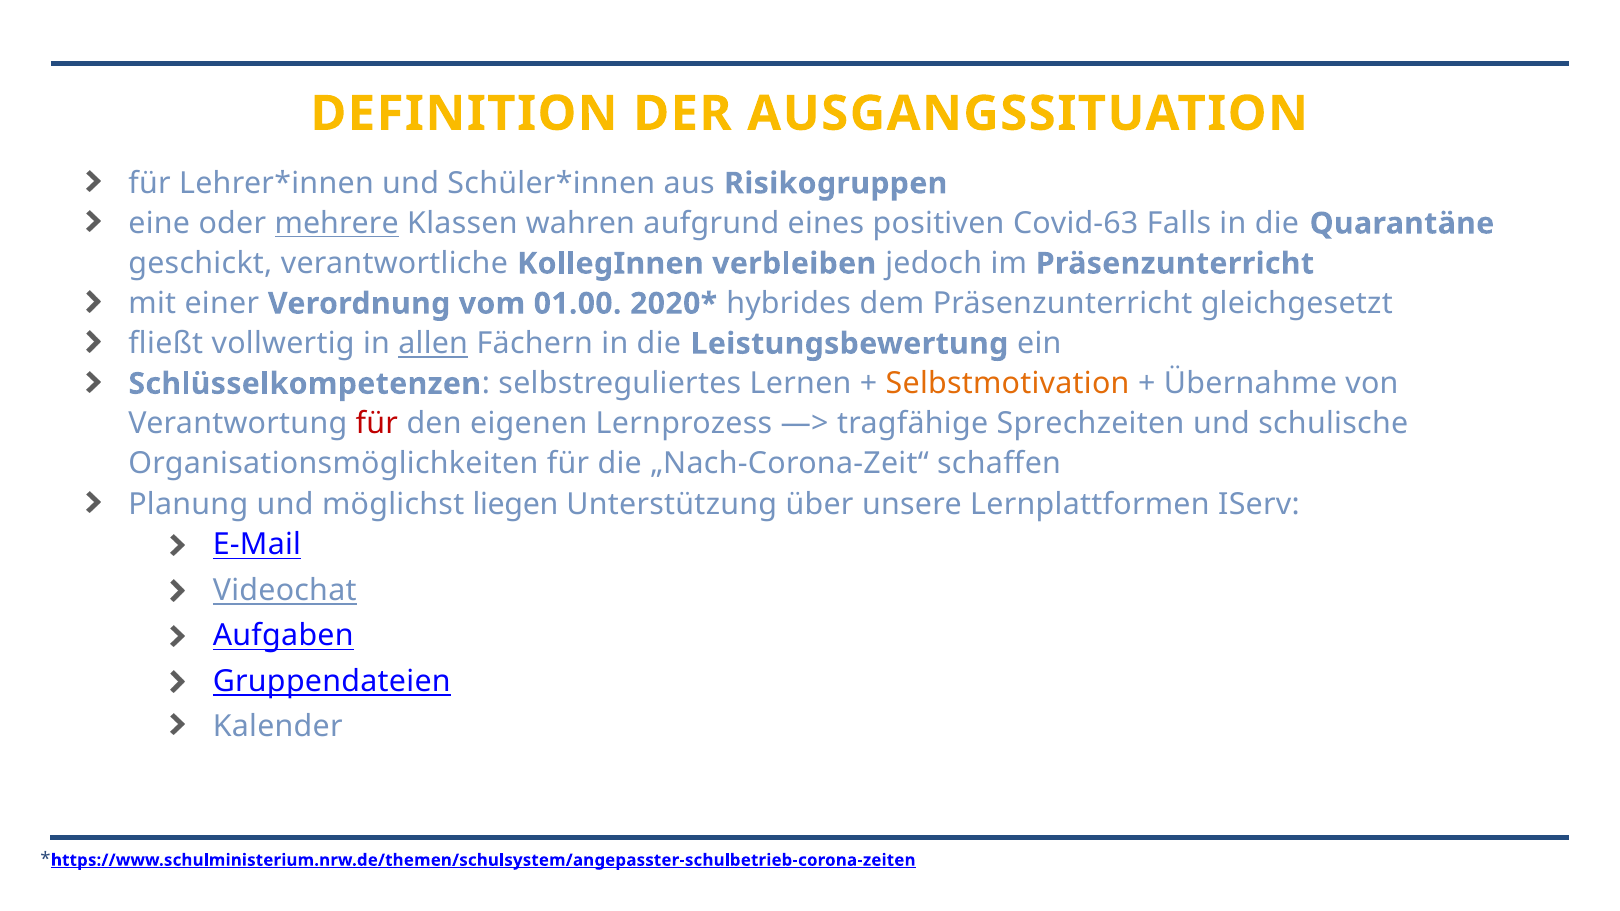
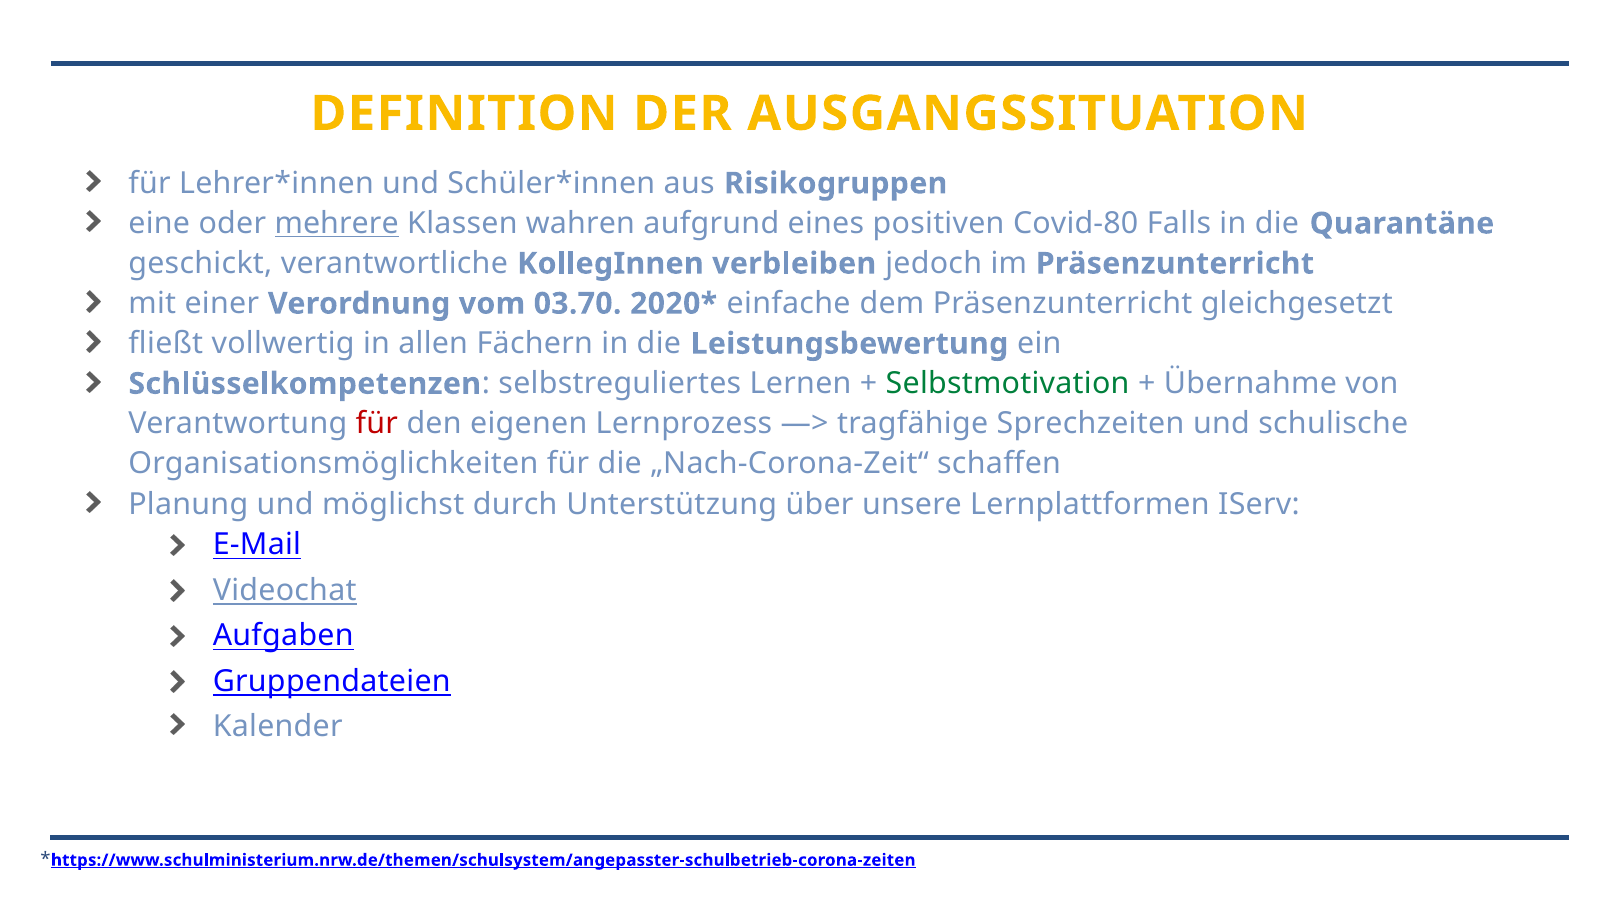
Covid-63: Covid-63 -> Covid-80
01.00: 01.00 -> 03.70
hybrides: hybrides -> einfache
allen underline: present -> none
Selbstmotivation colour: orange -> green
liegen: liegen -> durch
